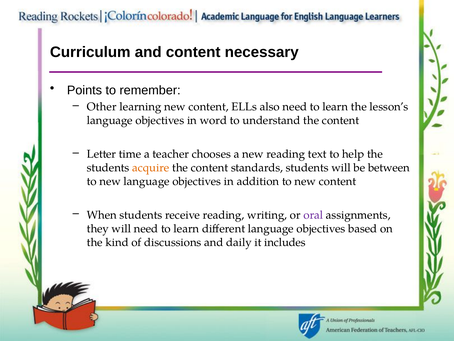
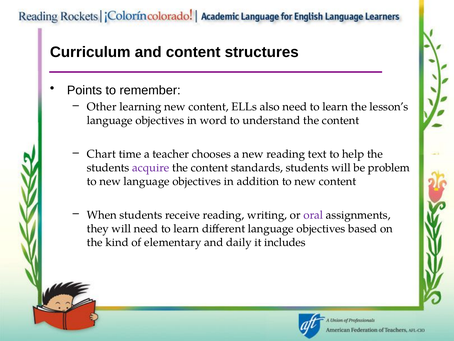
necessary: necessary -> structures
Letter: Letter -> Chart
acquire colour: orange -> purple
between: between -> problem
discussions: discussions -> elementary
